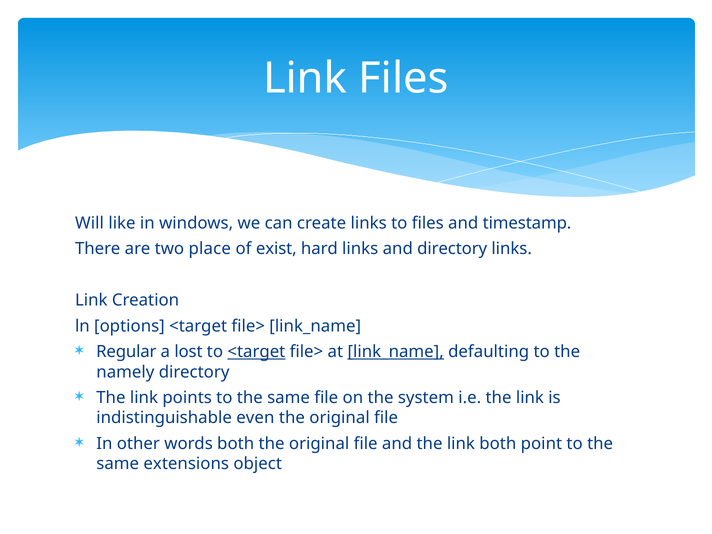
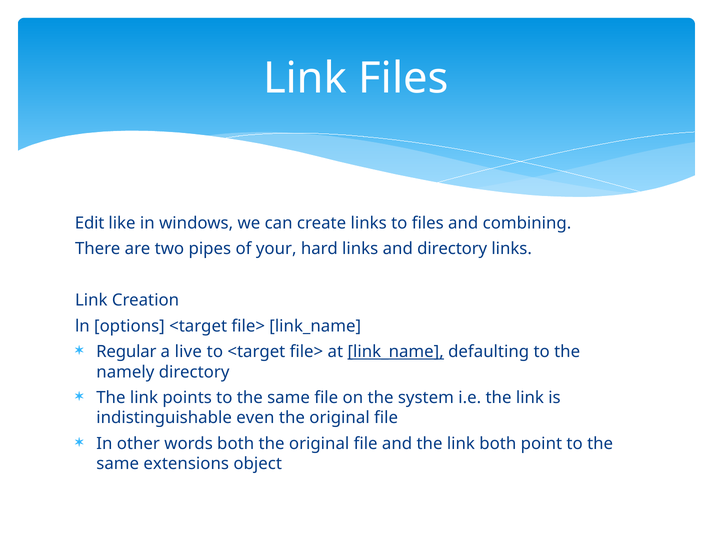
Will: Will -> Edit
timestamp: timestamp -> combining
place: place -> pipes
exist: exist -> your
lost: lost -> live
<target at (256, 352) underline: present -> none
